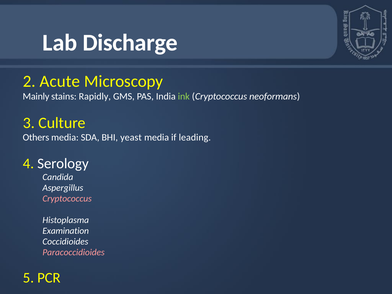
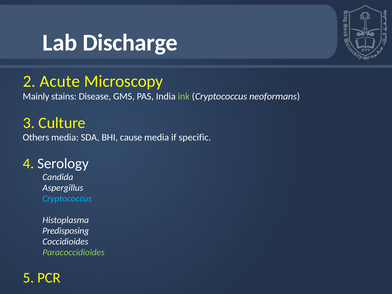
Rapidly: Rapidly -> Disease
yeast: yeast -> cause
leading: leading -> specific
Cryptococcus at (67, 199) colour: pink -> light blue
Examination: Examination -> Predisposing
Paracoccidioides colour: pink -> light green
